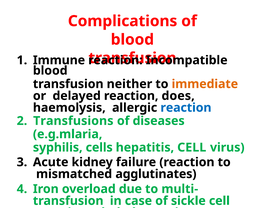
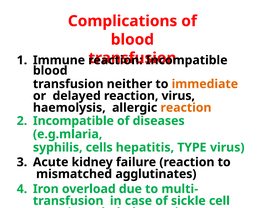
reaction does: does -> virus
reaction at (186, 108) colour: blue -> orange
Transfusions at (73, 121): Transfusions -> Incompatible
hepatitis CELL: CELL -> TYPE
